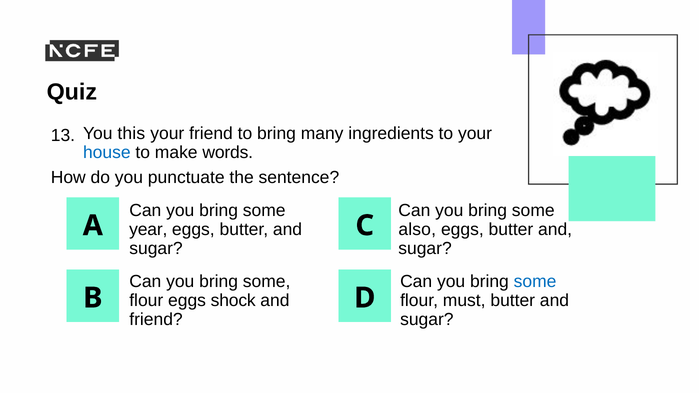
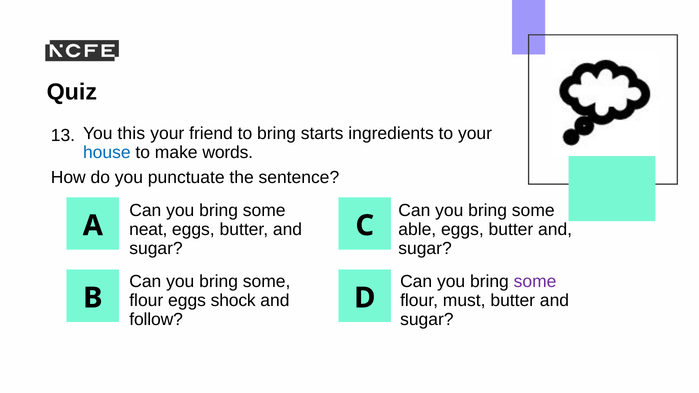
many: many -> starts
year: year -> neat
also: also -> able
some at (535, 282) colour: blue -> purple
friend at (156, 319): friend -> follow
